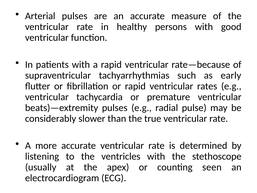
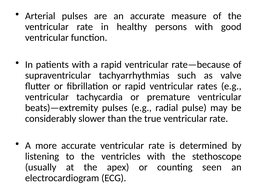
early: early -> valve
